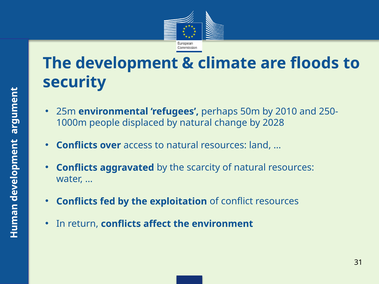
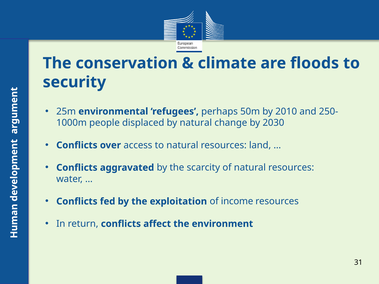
development: development -> conservation
2028: 2028 -> 2030
conflict: conflict -> income
